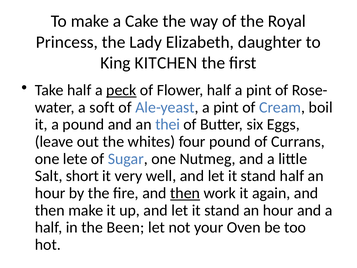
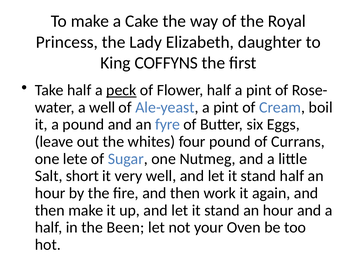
KITCHEN: KITCHEN -> COFFYNS
a soft: soft -> well
thei: thei -> fyre
then at (185, 193) underline: present -> none
